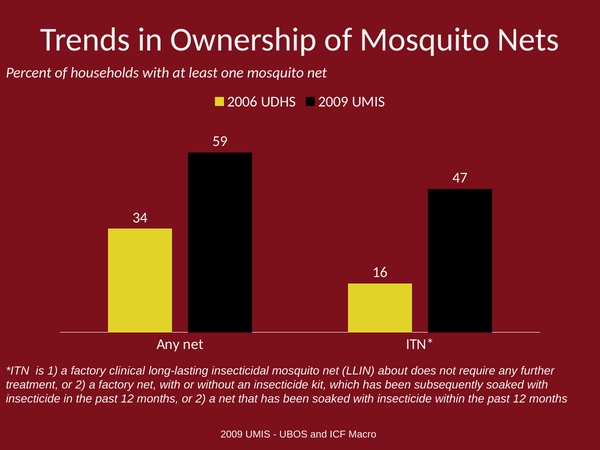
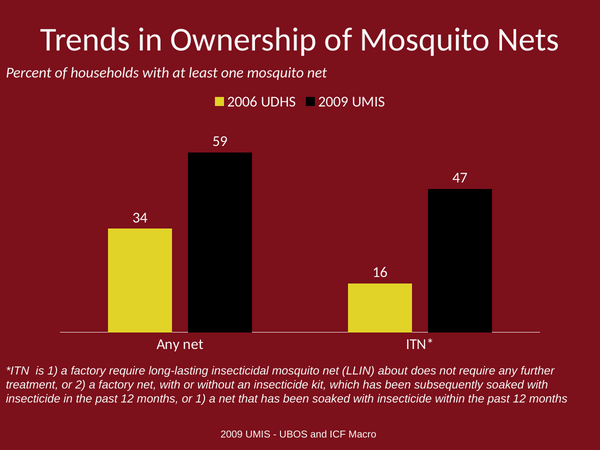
factory clinical: clinical -> require
months or 2: 2 -> 1
